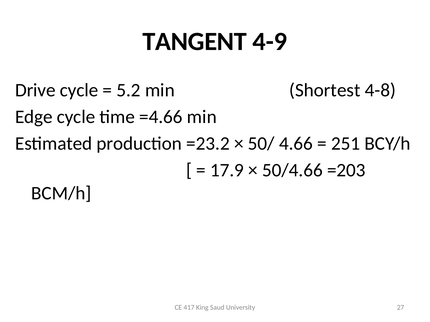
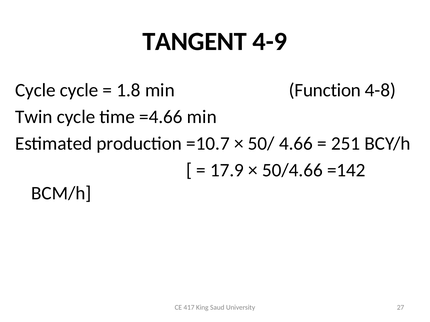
Drive at (35, 90): Drive -> Cycle
5.2: 5.2 -> 1.8
Shortest: Shortest -> Function
Edge: Edge -> Twin
=23.2: =23.2 -> =10.7
=203: =203 -> =142
